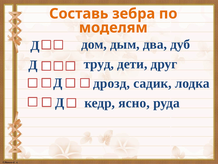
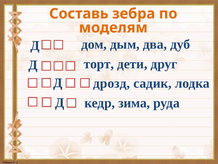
труд: труд -> торт
ясно: ясно -> зима
